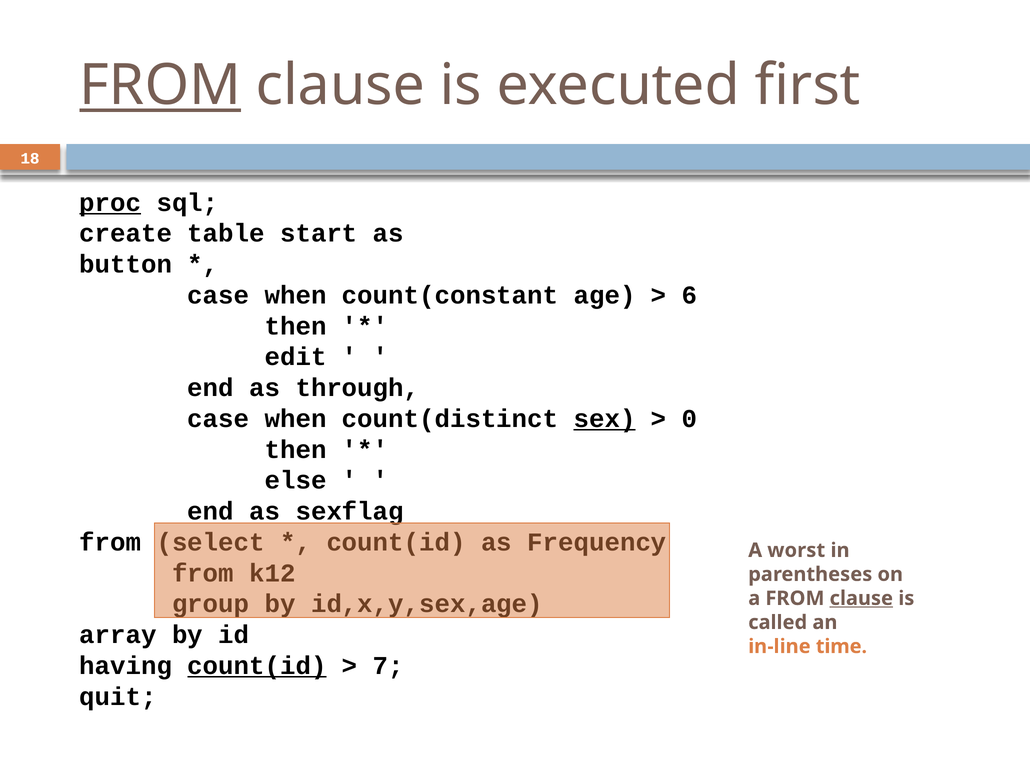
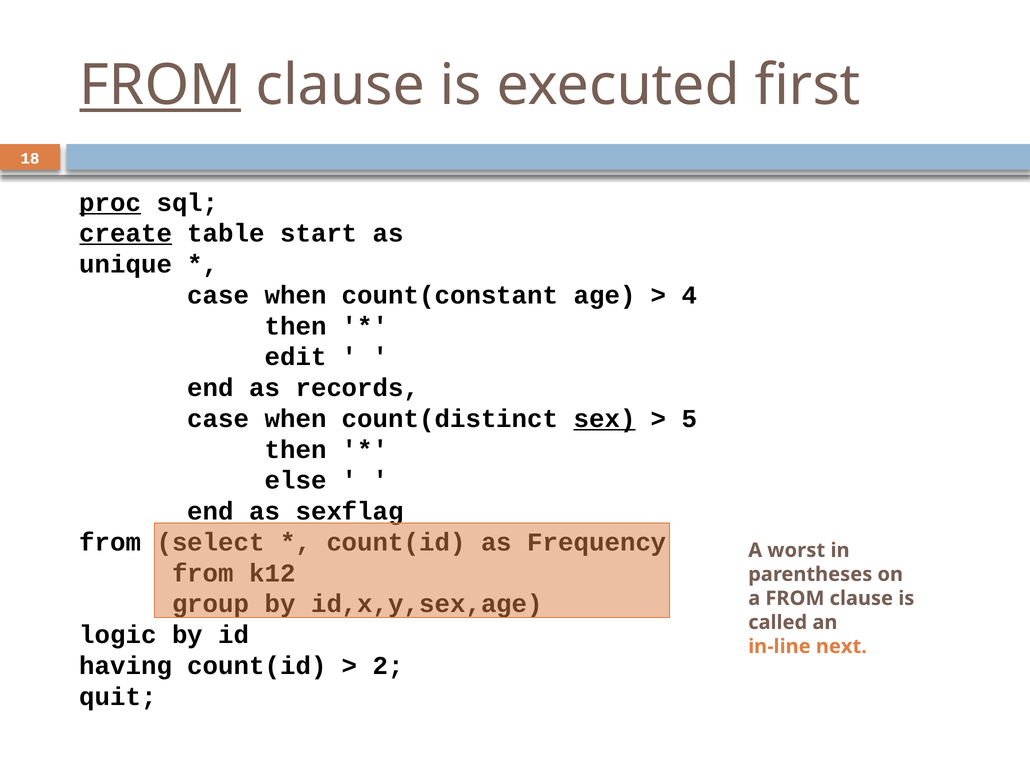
create underline: none -> present
button: button -> unique
6: 6 -> 4
through: through -> records
0: 0 -> 5
clause at (861, 599) underline: present -> none
array: array -> logic
time: time -> next
count(id at (257, 666) underline: present -> none
7: 7 -> 2
